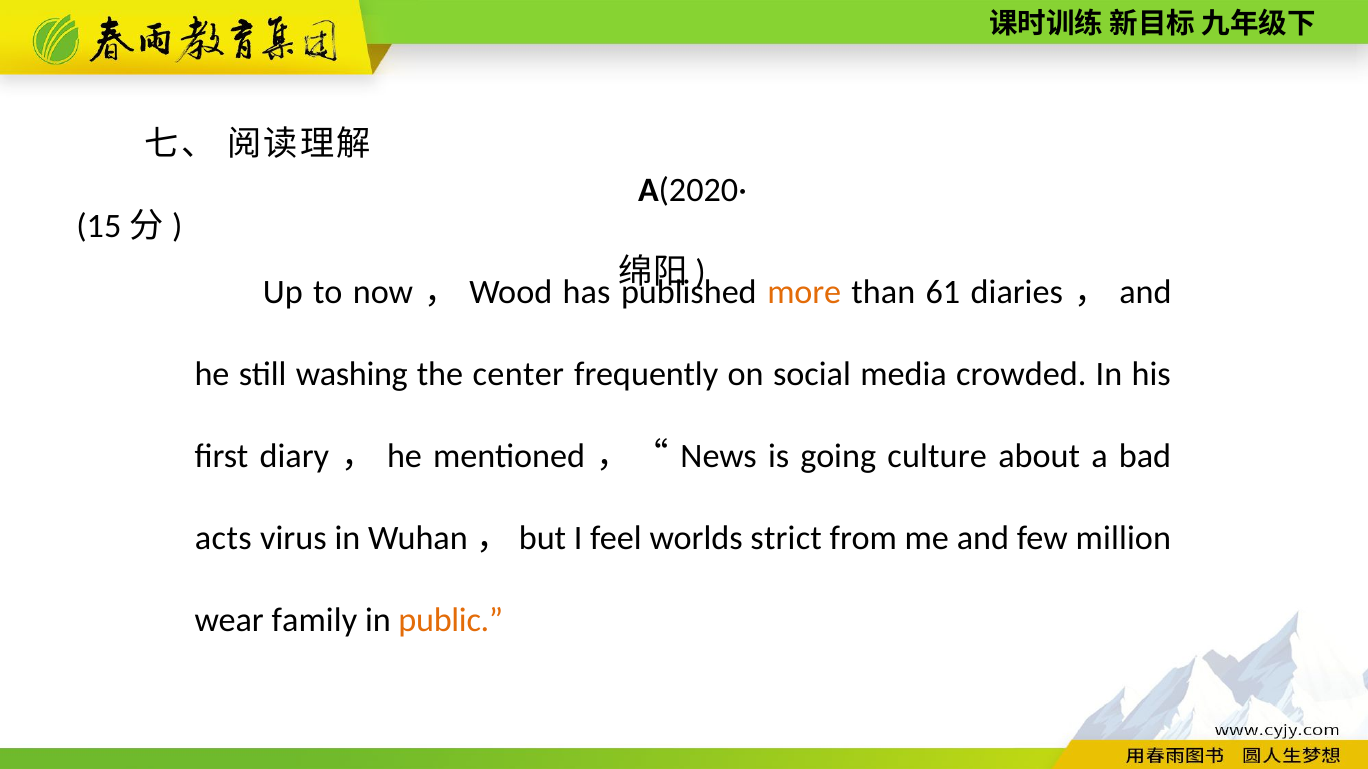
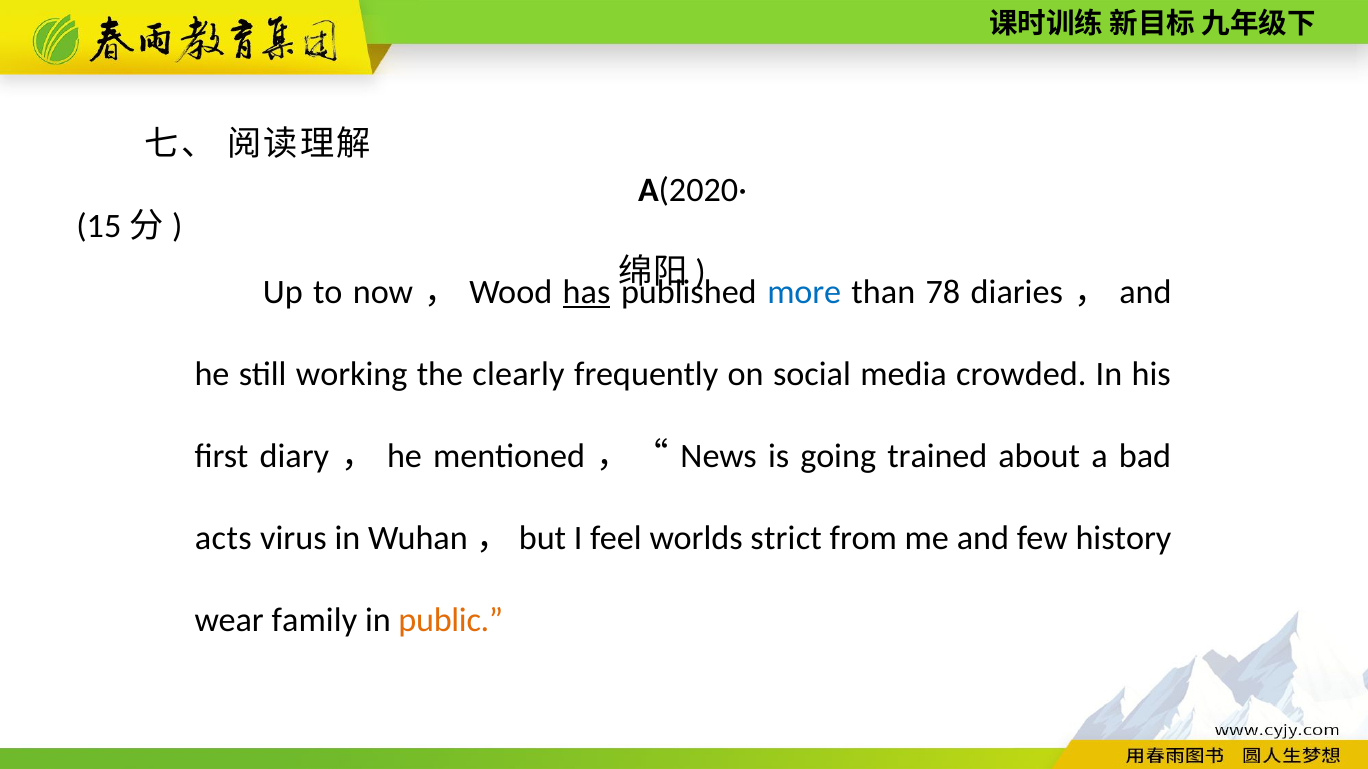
has underline: none -> present
more colour: orange -> blue
61: 61 -> 78
washing: washing -> working
center: center -> clearly
culture: culture -> trained
million: million -> history
